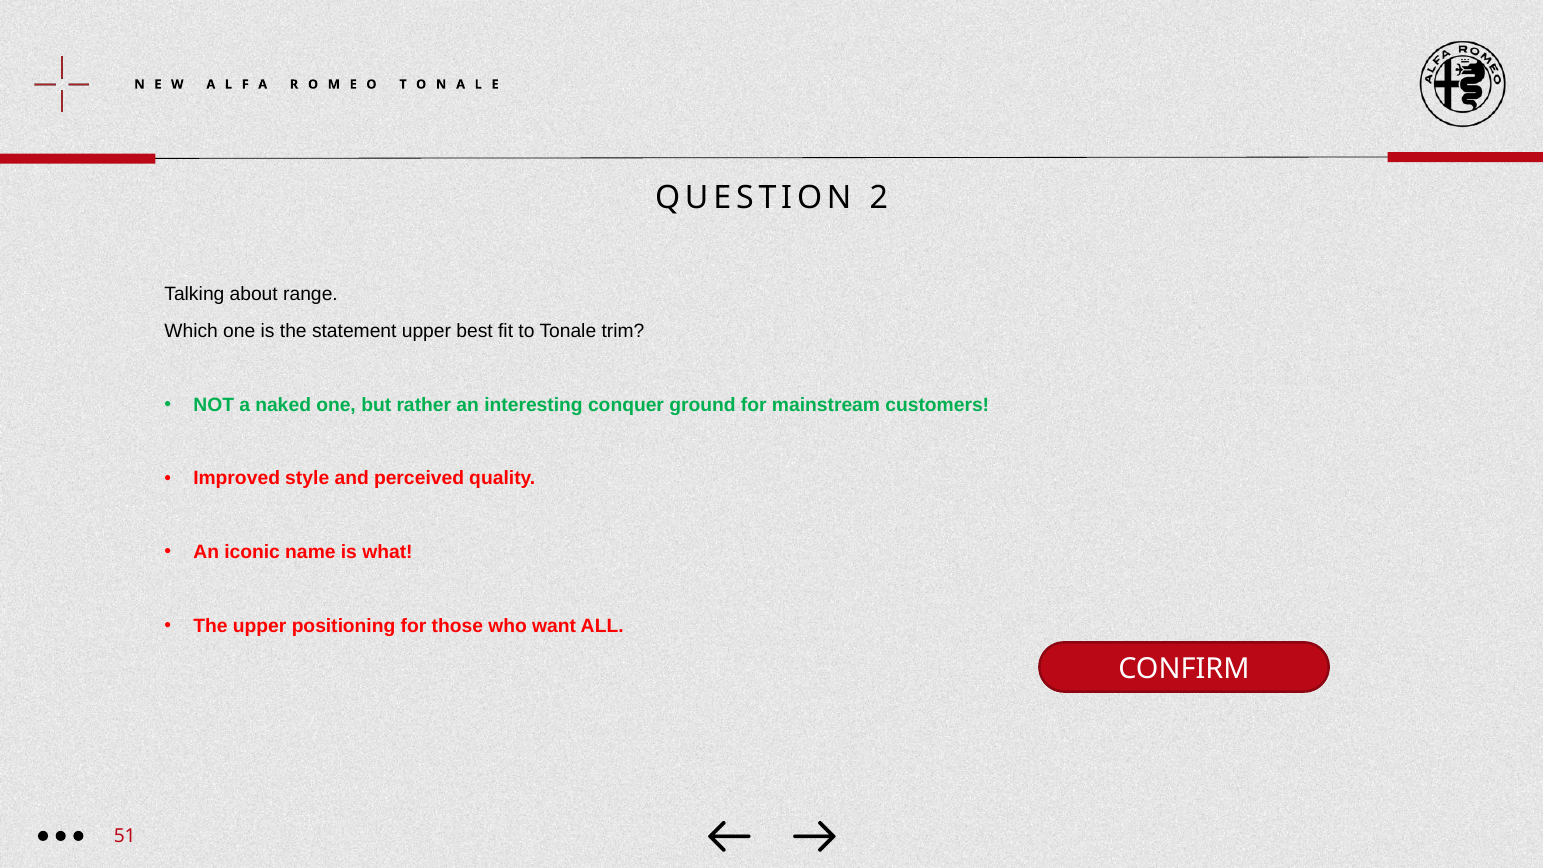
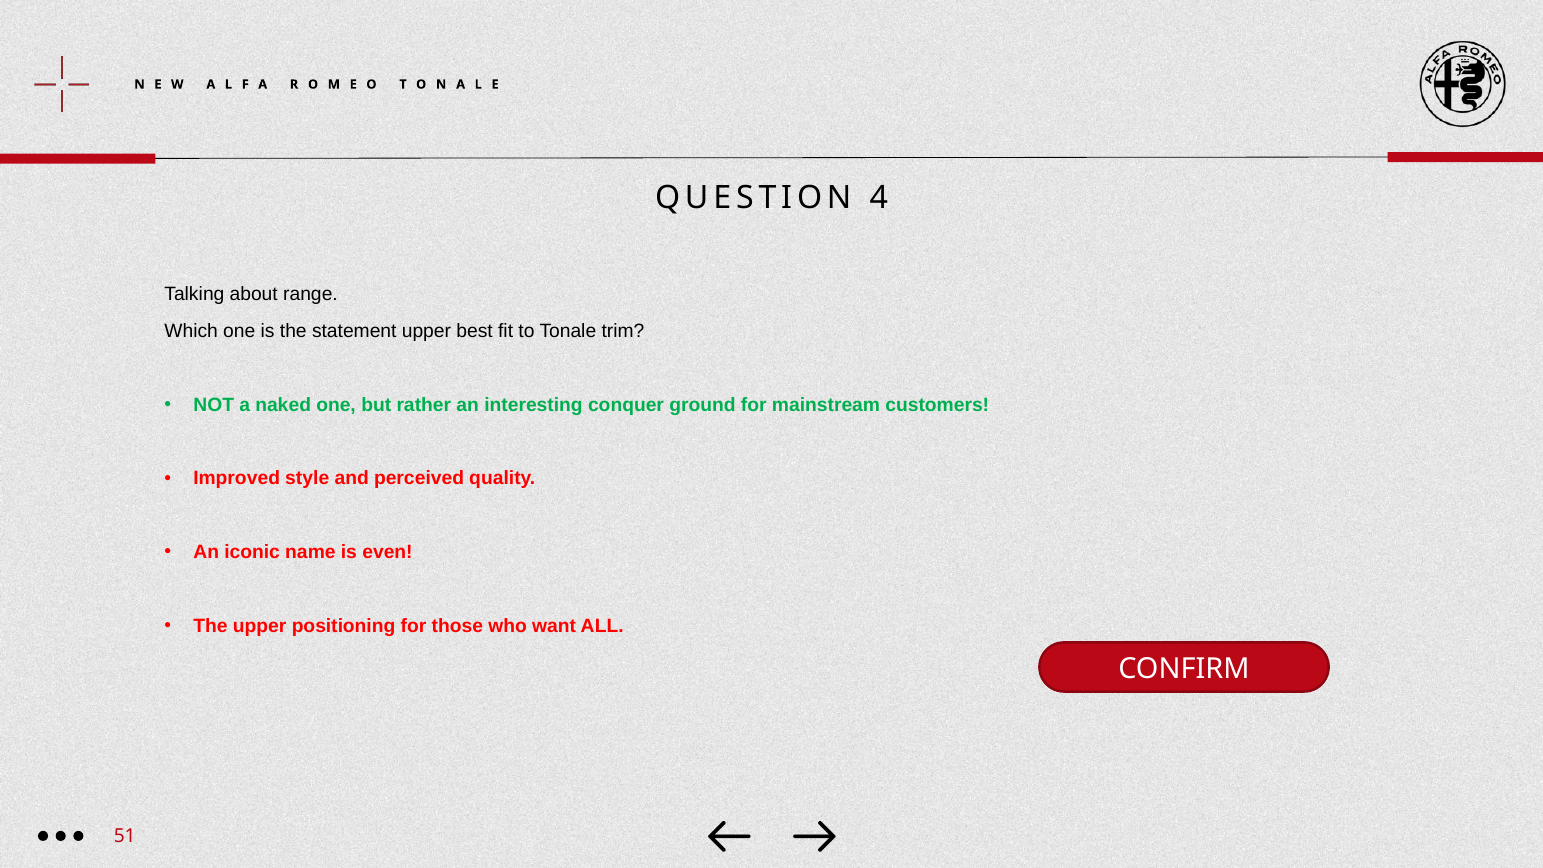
2: 2 -> 4
what: what -> even
